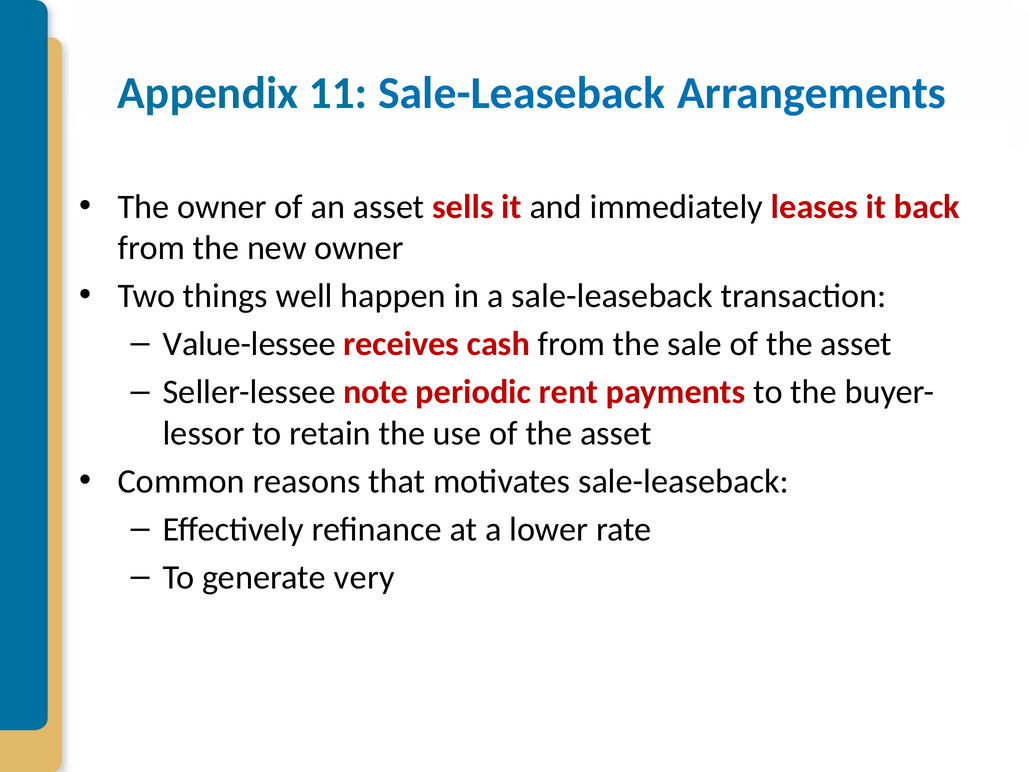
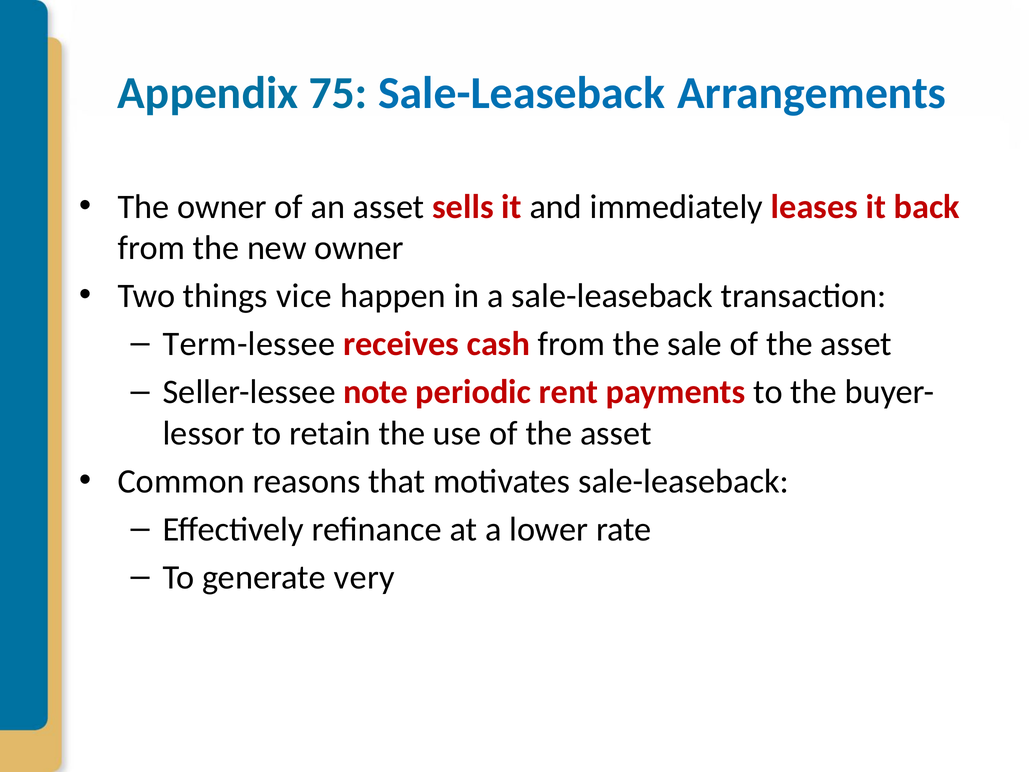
11: 11 -> 75
well: well -> vice
Value-lessee: Value-lessee -> Term-lessee
